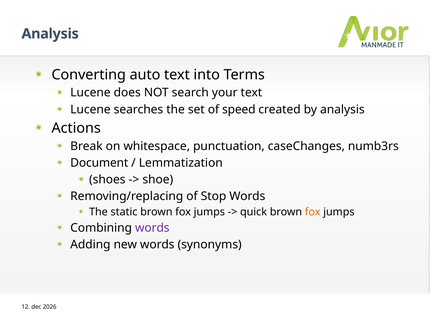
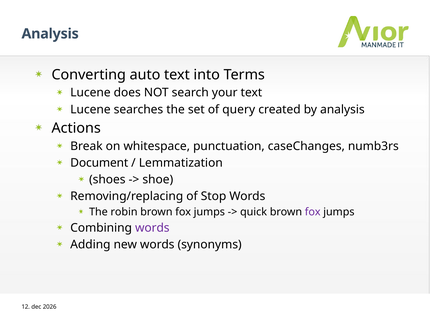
speed: speed -> query
static: static -> robin
fox at (313, 212) colour: orange -> purple
